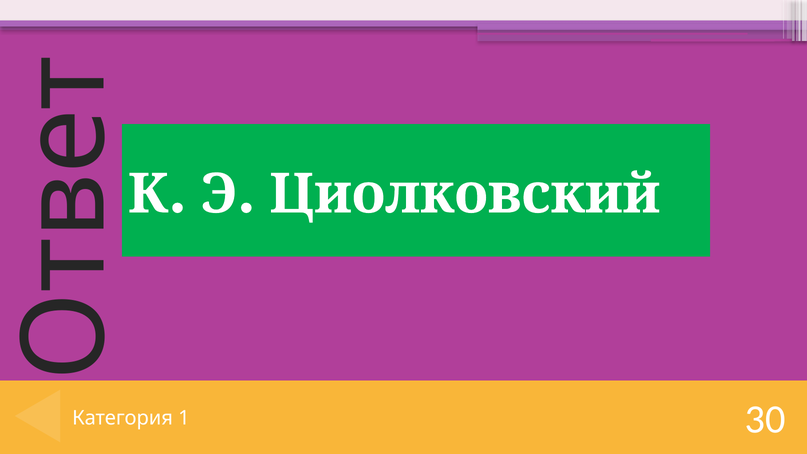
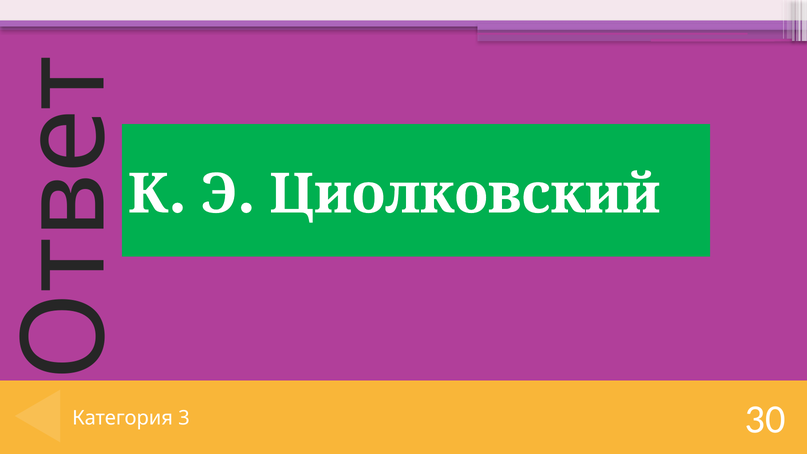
1: 1 -> 3
